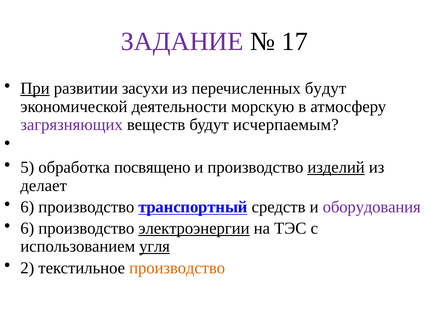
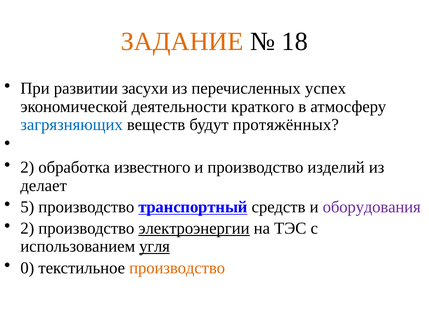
ЗАДАНИЕ colour: purple -> orange
17: 17 -> 18
При underline: present -> none
перечисленных будут: будут -> успех
морскую: морскую -> краткого
загрязняющих colour: purple -> blue
исчерпаемым: исчерпаемым -> протяжённых
5 at (27, 167): 5 -> 2
посвящено: посвящено -> известного
изделий underline: present -> none
6 at (27, 207): 6 -> 5
6 at (27, 228): 6 -> 2
2: 2 -> 0
